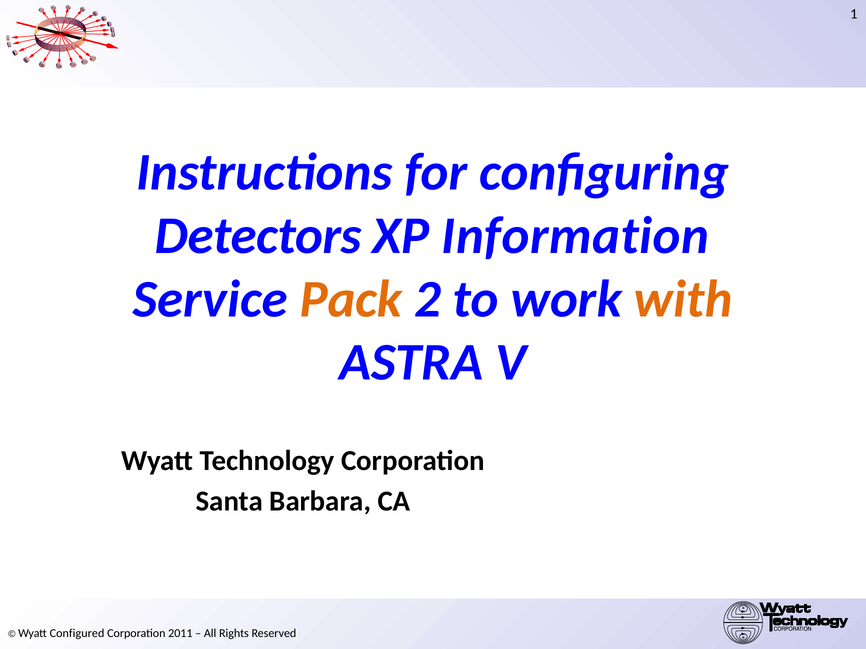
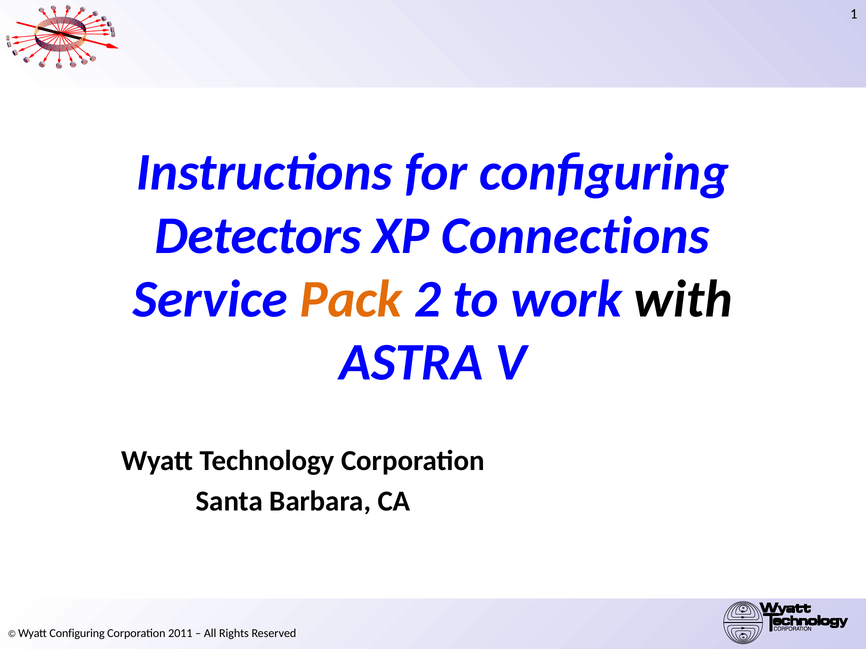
Information: Information -> Connections
with colour: orange -> black
Wyatt Configured: Configured -> Configuring
